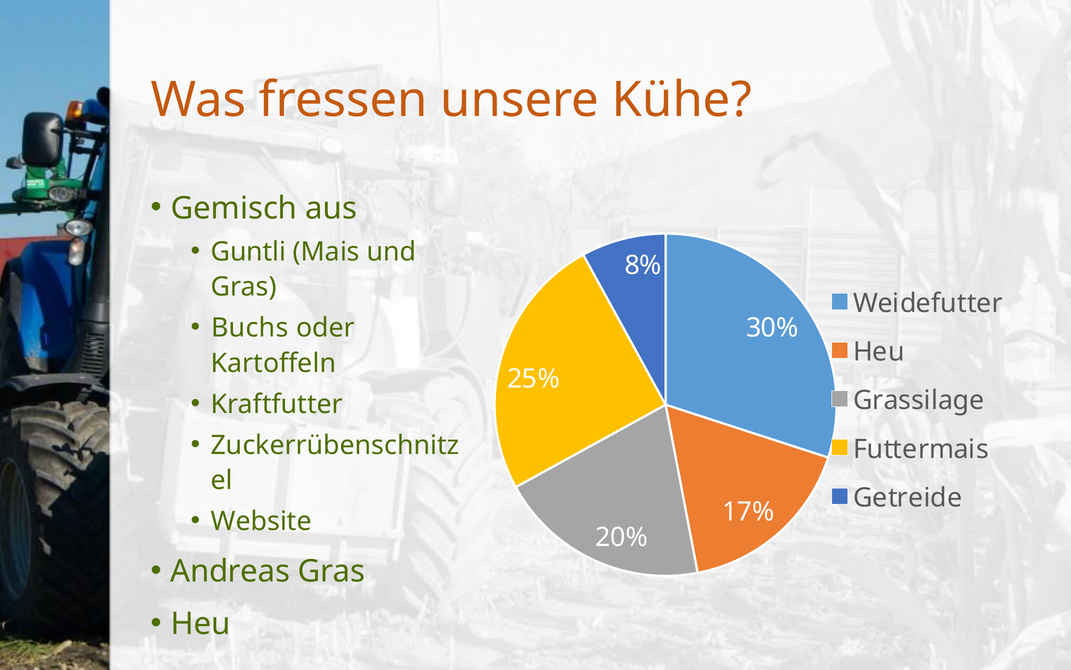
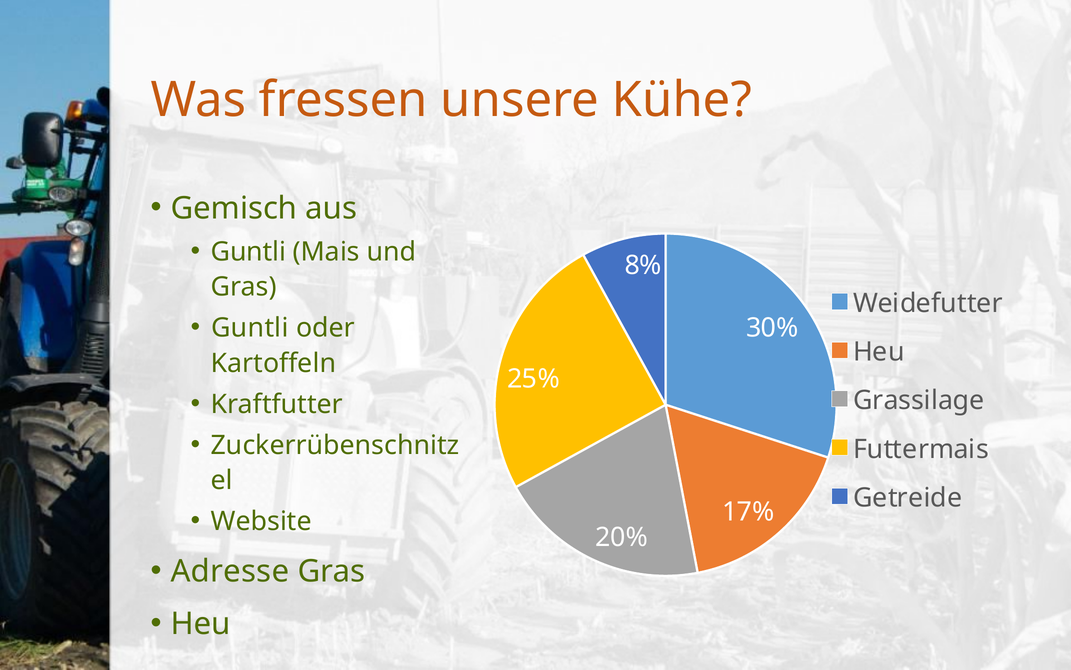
Buchs at (250, 328): Buchs -> Guntli
Andreas: Andreas -> Adresse
